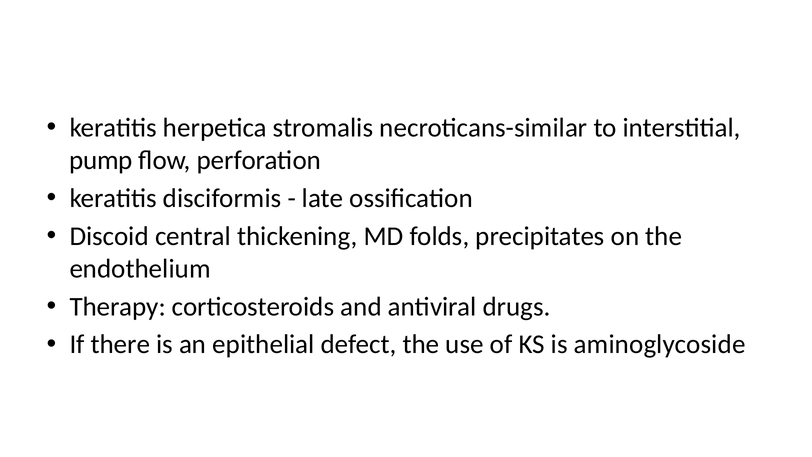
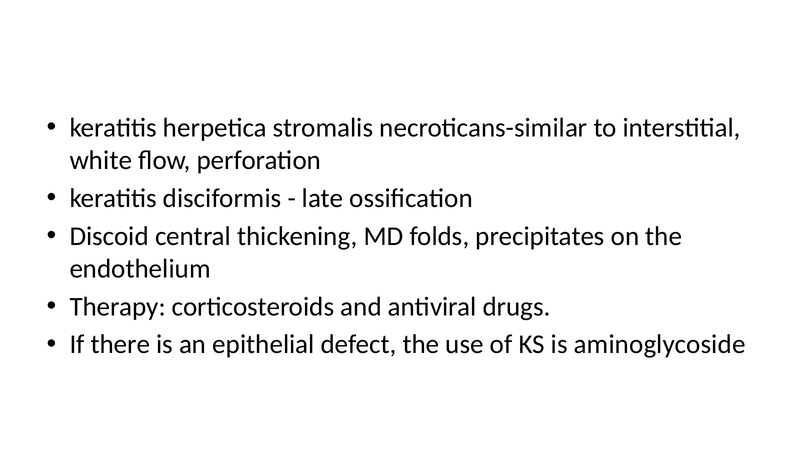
pump: pump -> white
